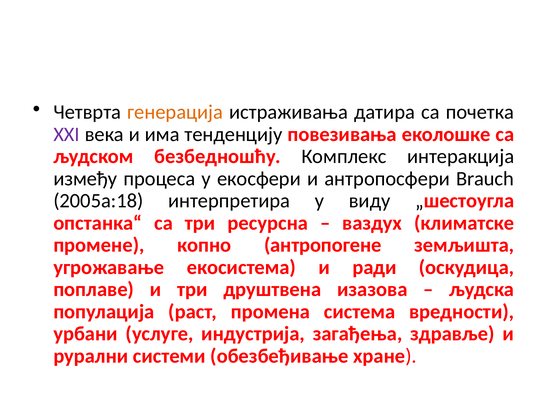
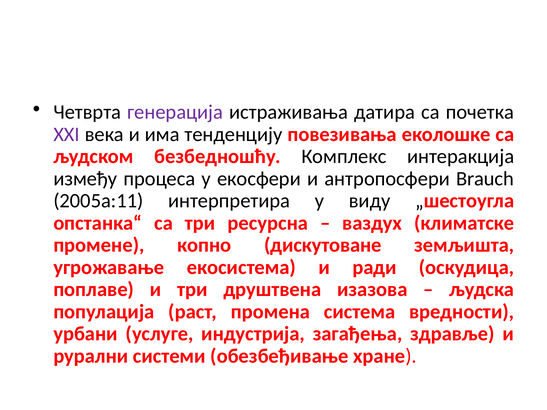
генерација colour: orange -> purple
2005а:18: 2005а:18 -> 2005а:11
антропогене: антропогене -> дискутоване
